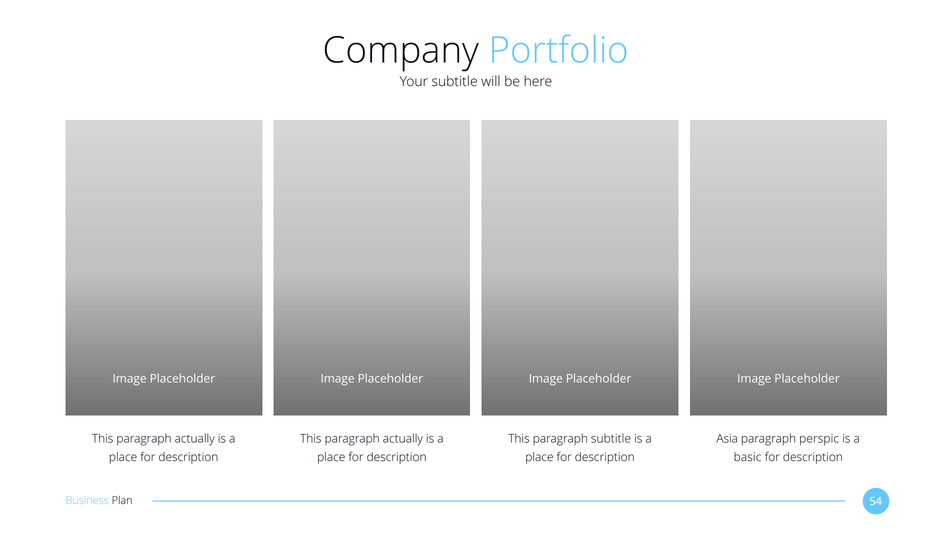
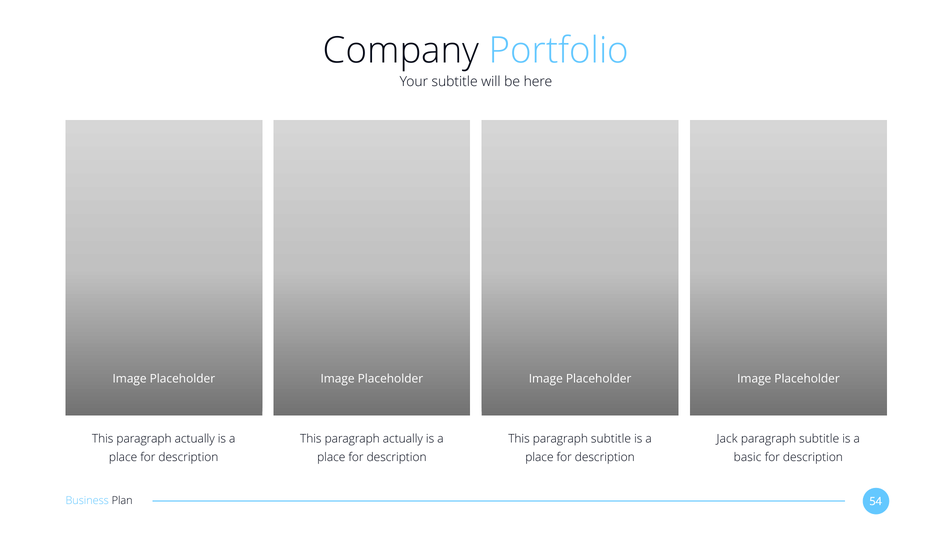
Asia: Asia -> Jack
perspic at (819, 439): perspic -> subtitle
